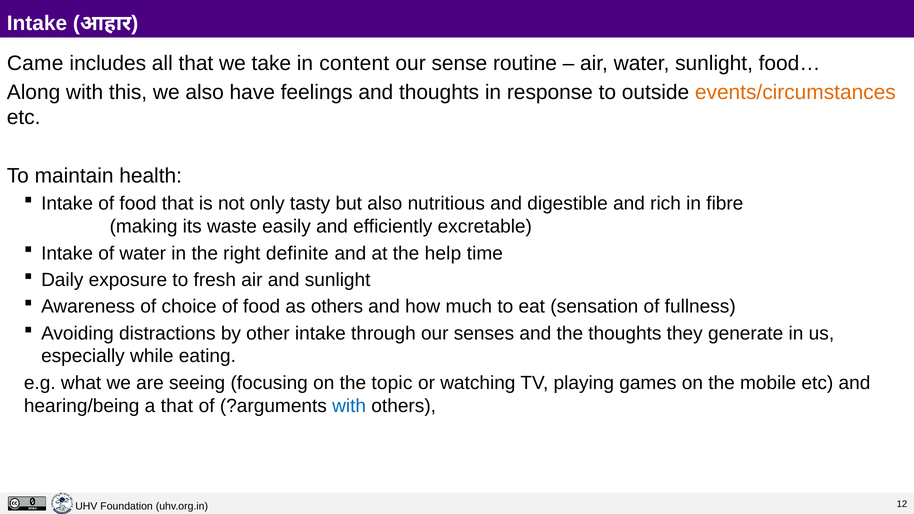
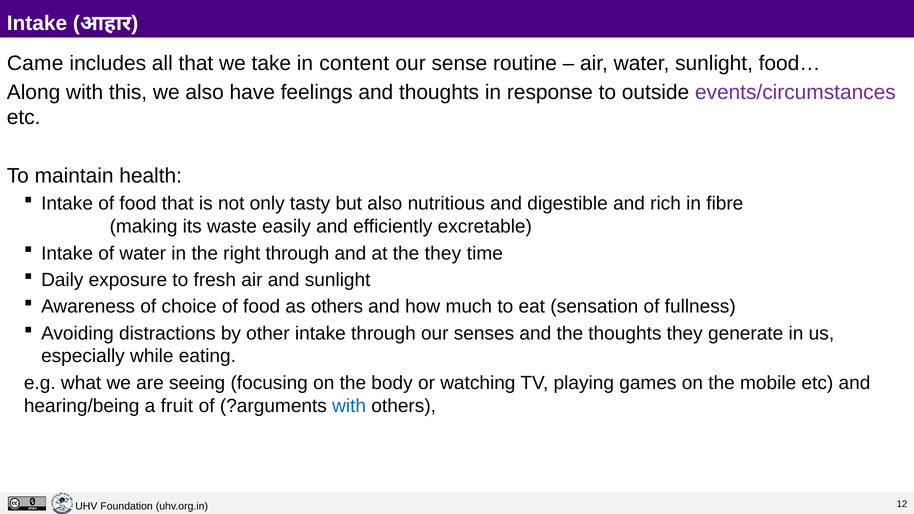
events/circumstances colour: orange -> purple
right definite: definite -> through
the help: help -> they
topic: topic -> body
a that: that -> fruit
